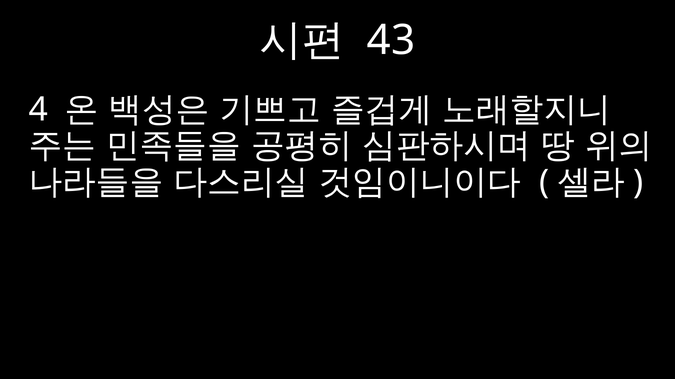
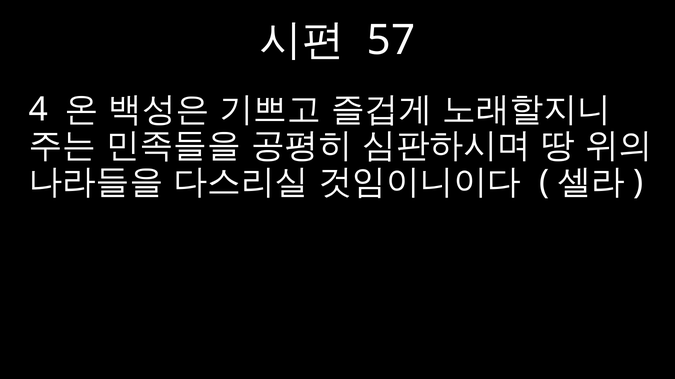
43: 43 -> 57
